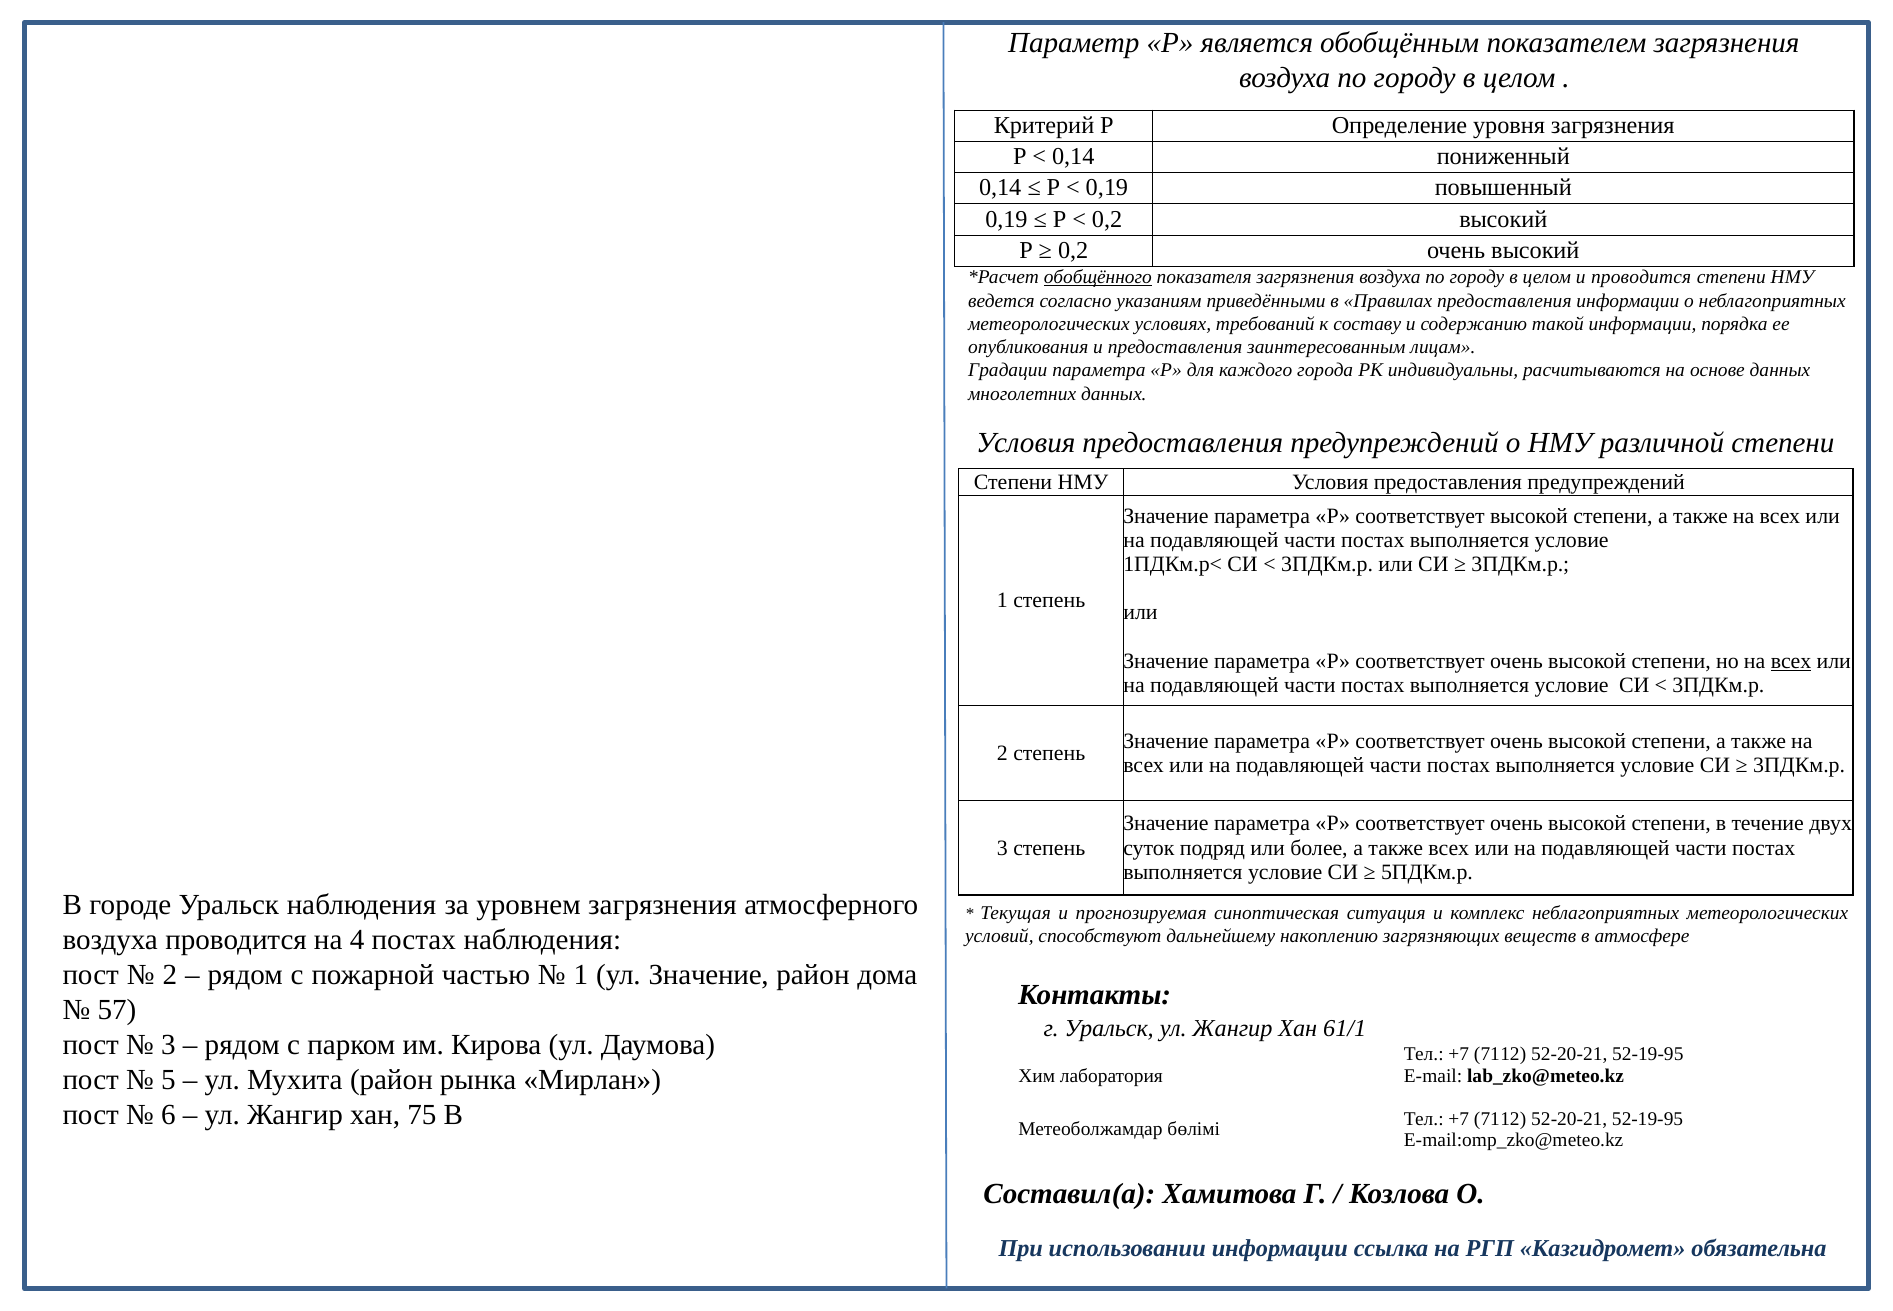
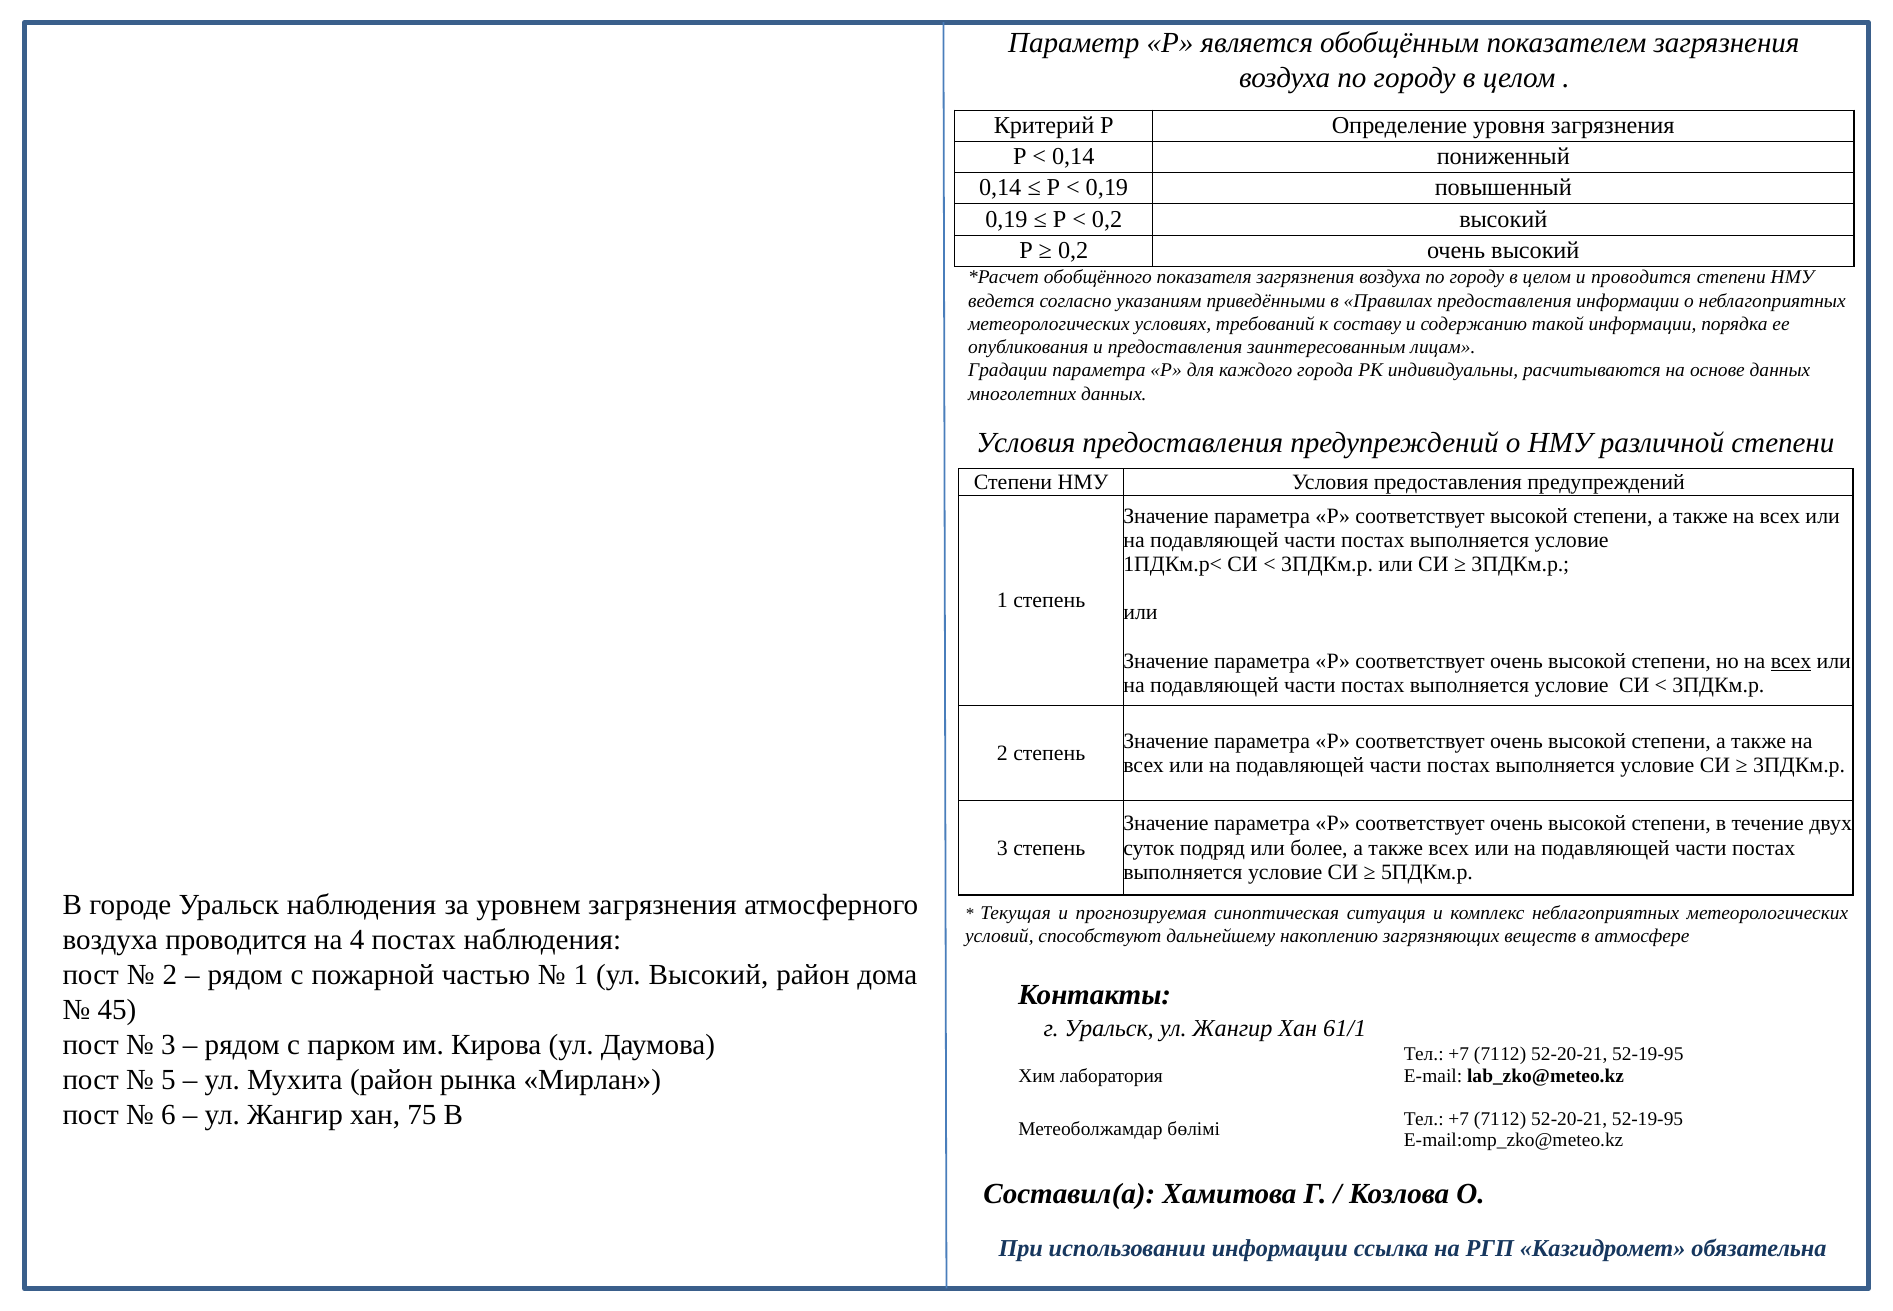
обобщённого underline: present -> none
ул Значение: Значение -> Высокий
57: 57 -> 45
